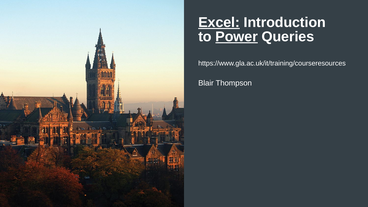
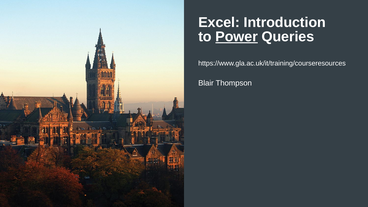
Excel underline: present -> none
